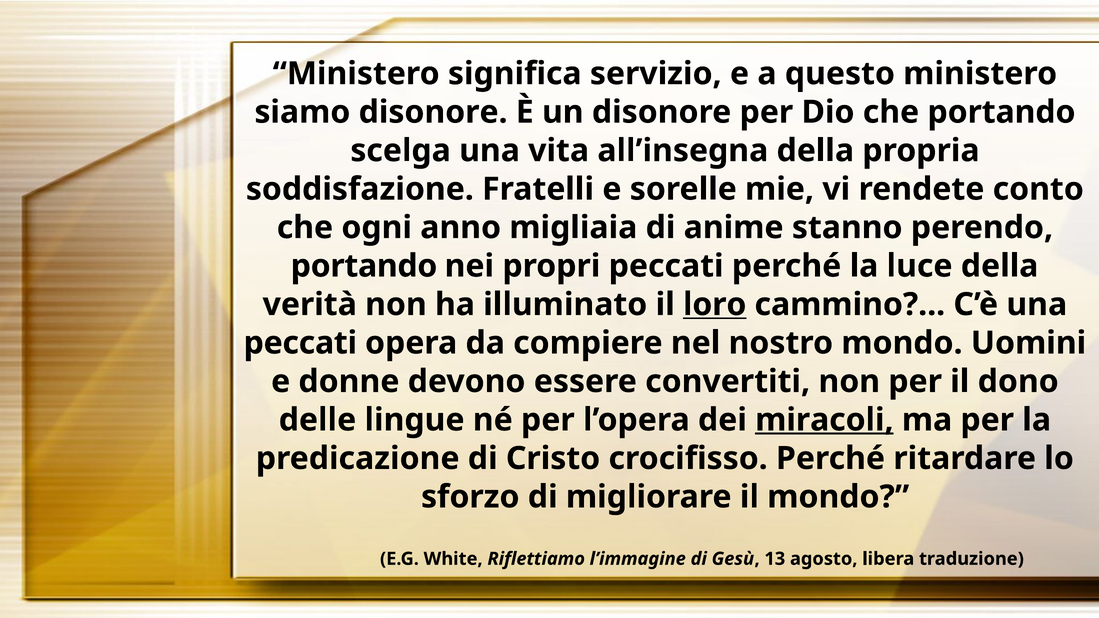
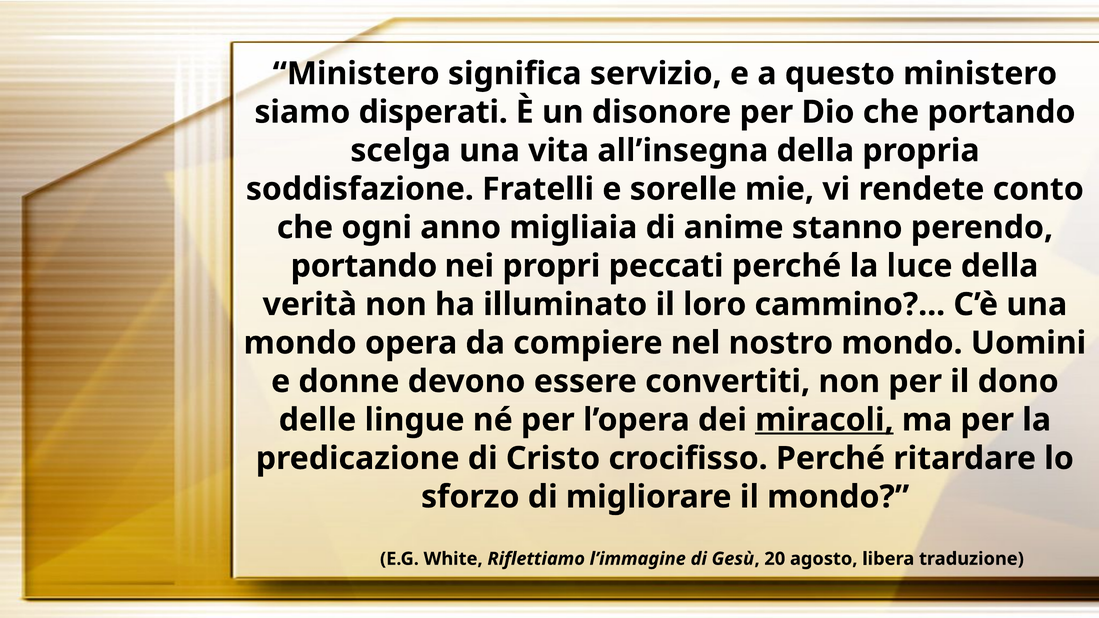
siamo disonore: disonore -> disperati
loro underline: present -> none
peccati at (300, 343): peccati -> mondo
13: 13 -> 20
